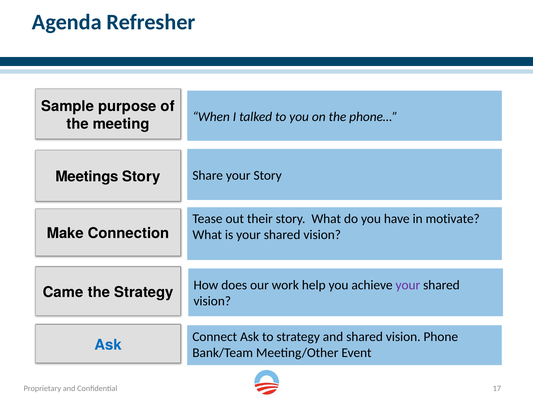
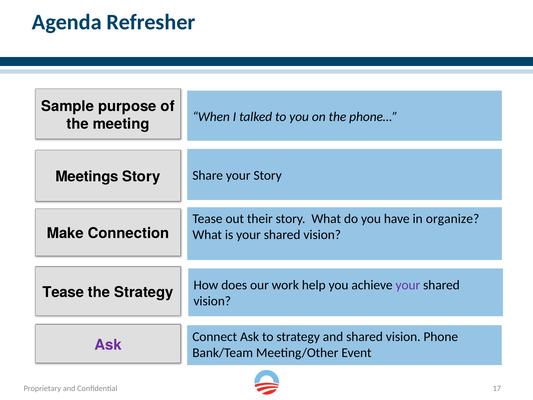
motivate: motivate -> organize
Came at (63, 292): Came -> Tease
Ask at (108, 345) colour: blue -> purple
